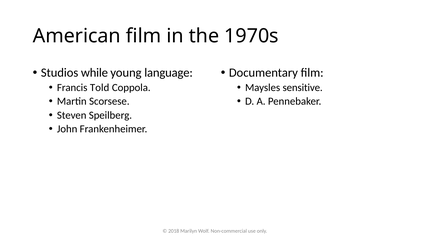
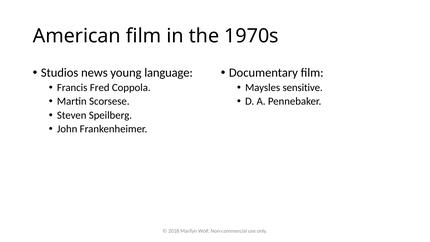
while: while -> news
Told: Told -> Fred
